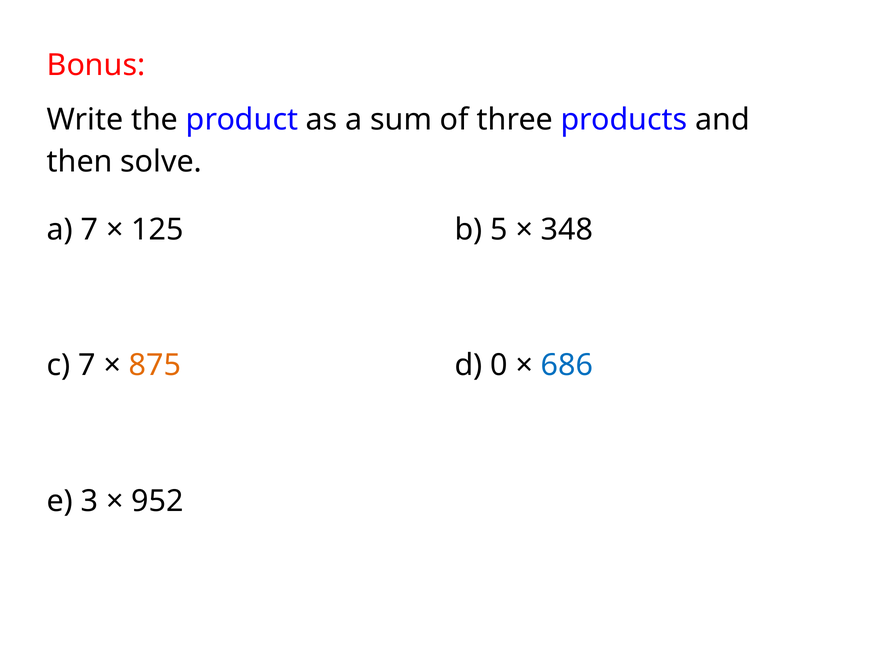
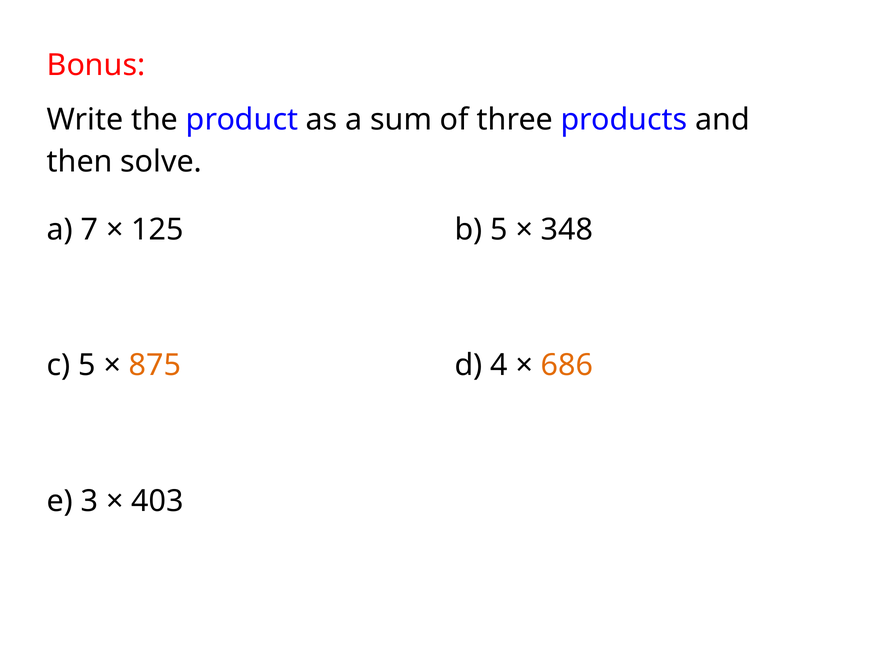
c 7: 7 -> 5
0: 0 -> 4
686 colour: blue -> orange
952: 952 -> 403
